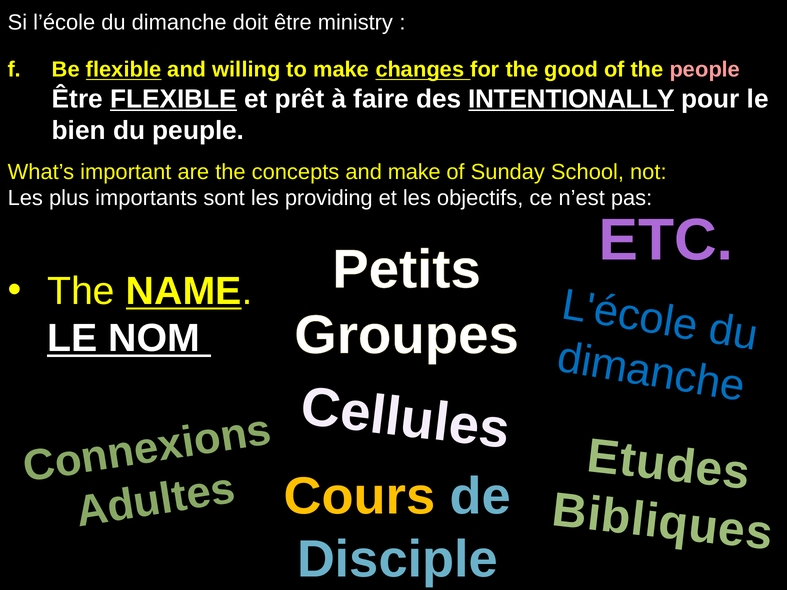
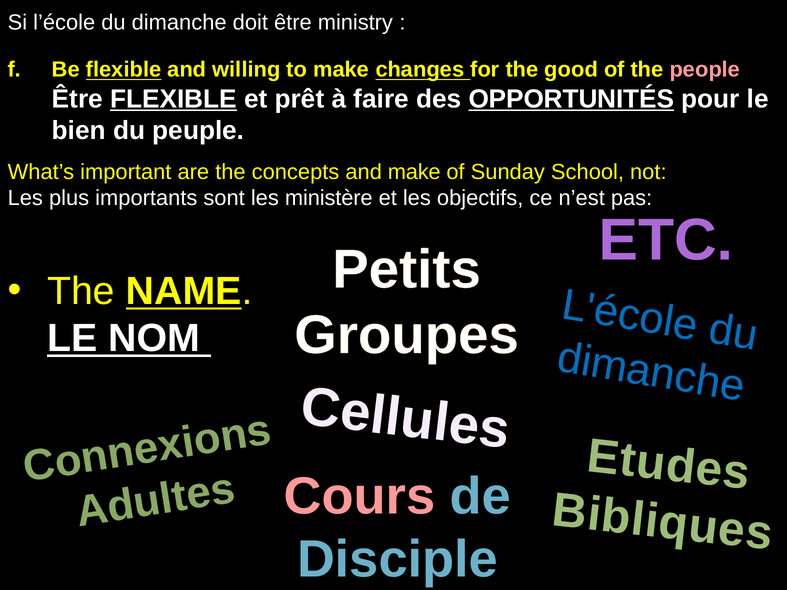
INTENTIONALLY: INTENTIONALLY -> OPPORTUNITÉS
providing: providing -> ministère
Cours colour: yellow -> pink
